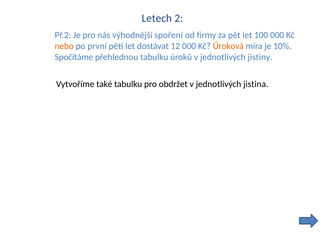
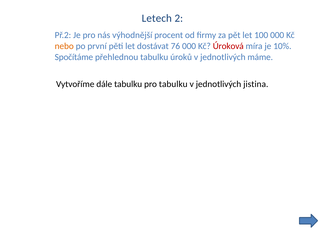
spoření: spoření -> procent
12: 12 -> 76
Úroková colour: orange -> red
jistiny: jistiny -> máme
také: také -> dále
pro obdržet: obdržet -> tabulku
